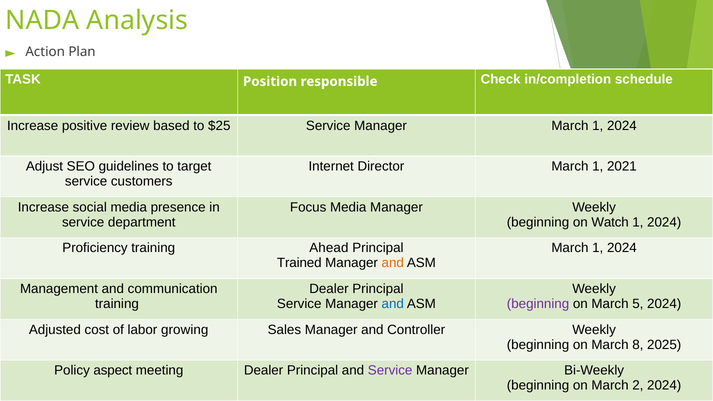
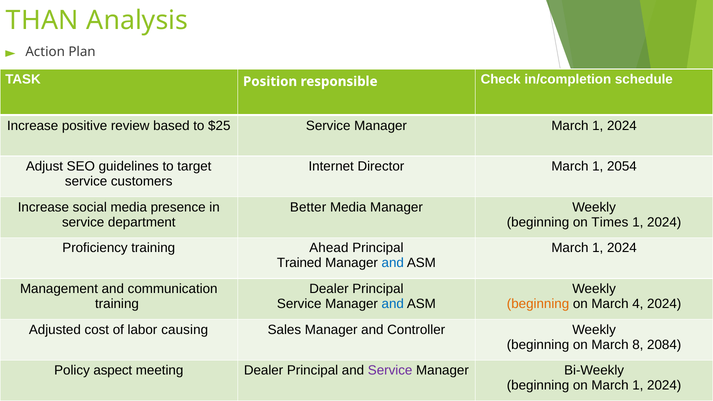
NADA: NADA -> THAN
2021: 2021 -> 2054
Focus: Focus -> Better
Watch: Watch -> Times
and at (393, 263) colour: orange -> blue
beginning at (538, 304) colour: purple -> orange
5: 5 -> 4
growing: growing -> causing
2025: 2025 -> 2084
on March 2: 2 -> 1
